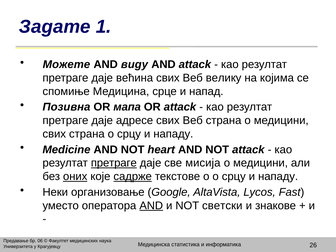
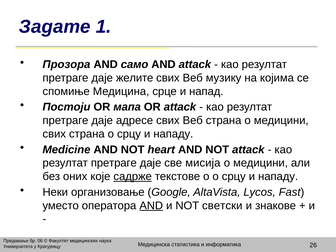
Можете: Можете -> Прозора
виду: виду -> само
већина: већина -> желите
велику: велику -> музику
Позивна: Позивна -> Постоји
претраге at (114, 163) underline: present -> none
оних underline: present -> none
